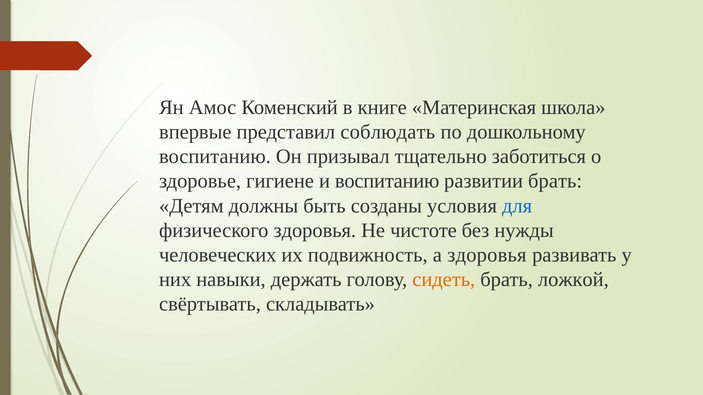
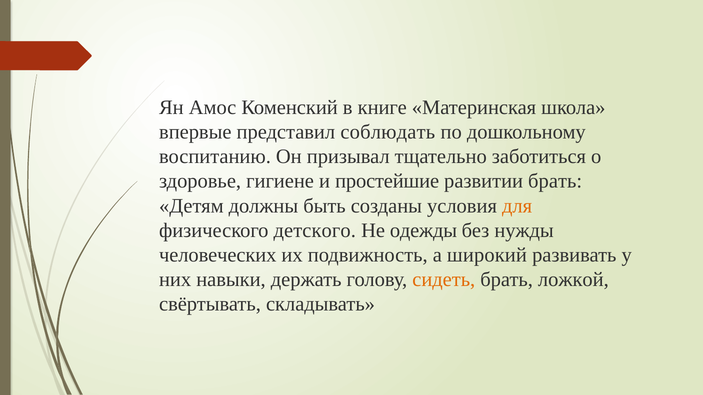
и воспитанию: воспитанию -> простейшие
для colour: blue -> orange
физического здоровья: здоровья -> детского
чистоте: чистоте -> одежды
а здоровья: здоровья -> широкий
